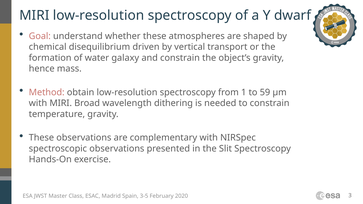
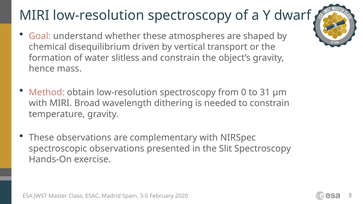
galaxy: galaxy -> slitless
1: 1 -> 0
59: 59 -> 31
